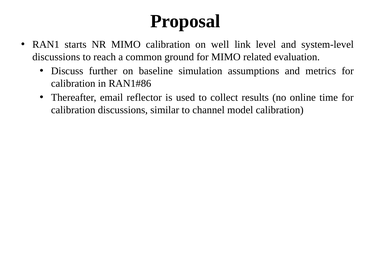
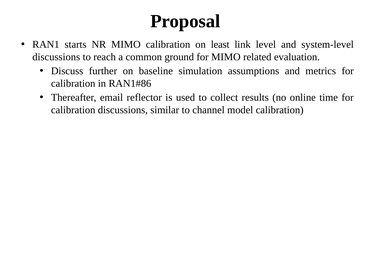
well: well -> least
